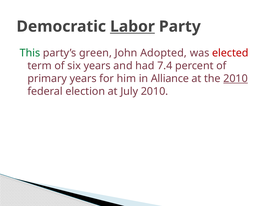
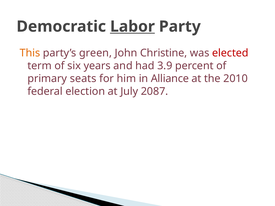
This colour: green -> orange
Adopted: Adopted -> Christine
7.4: 7.4 -> 3.9
primary years: years -> seats
2010 at (236, 79) underline: present -> none
July 2010: 2010 -> 2087
